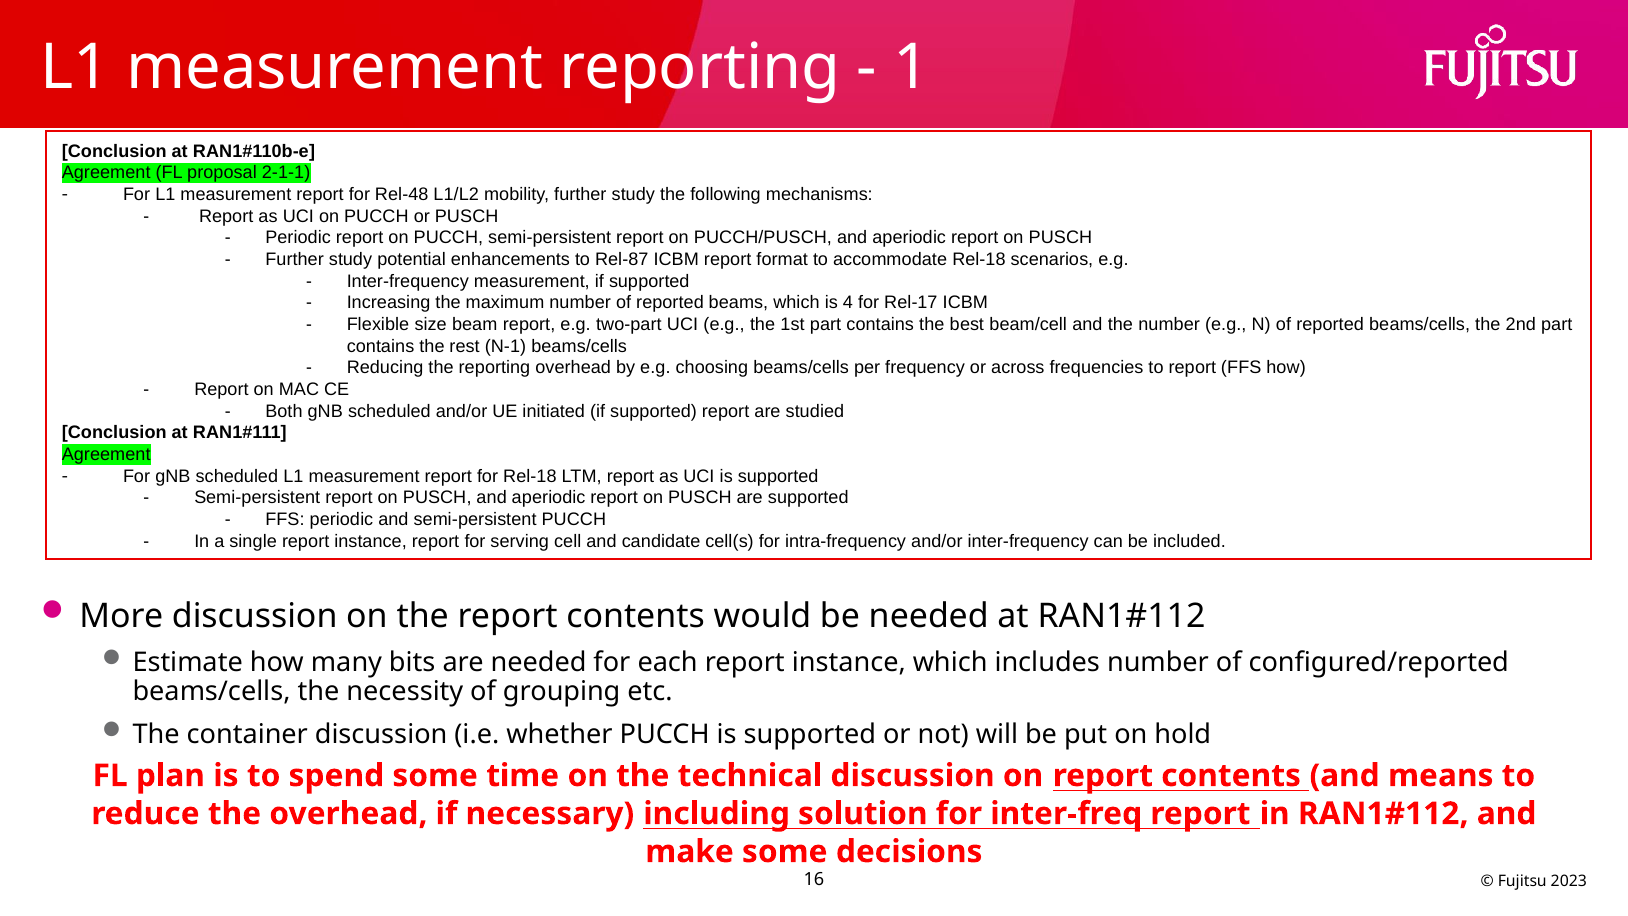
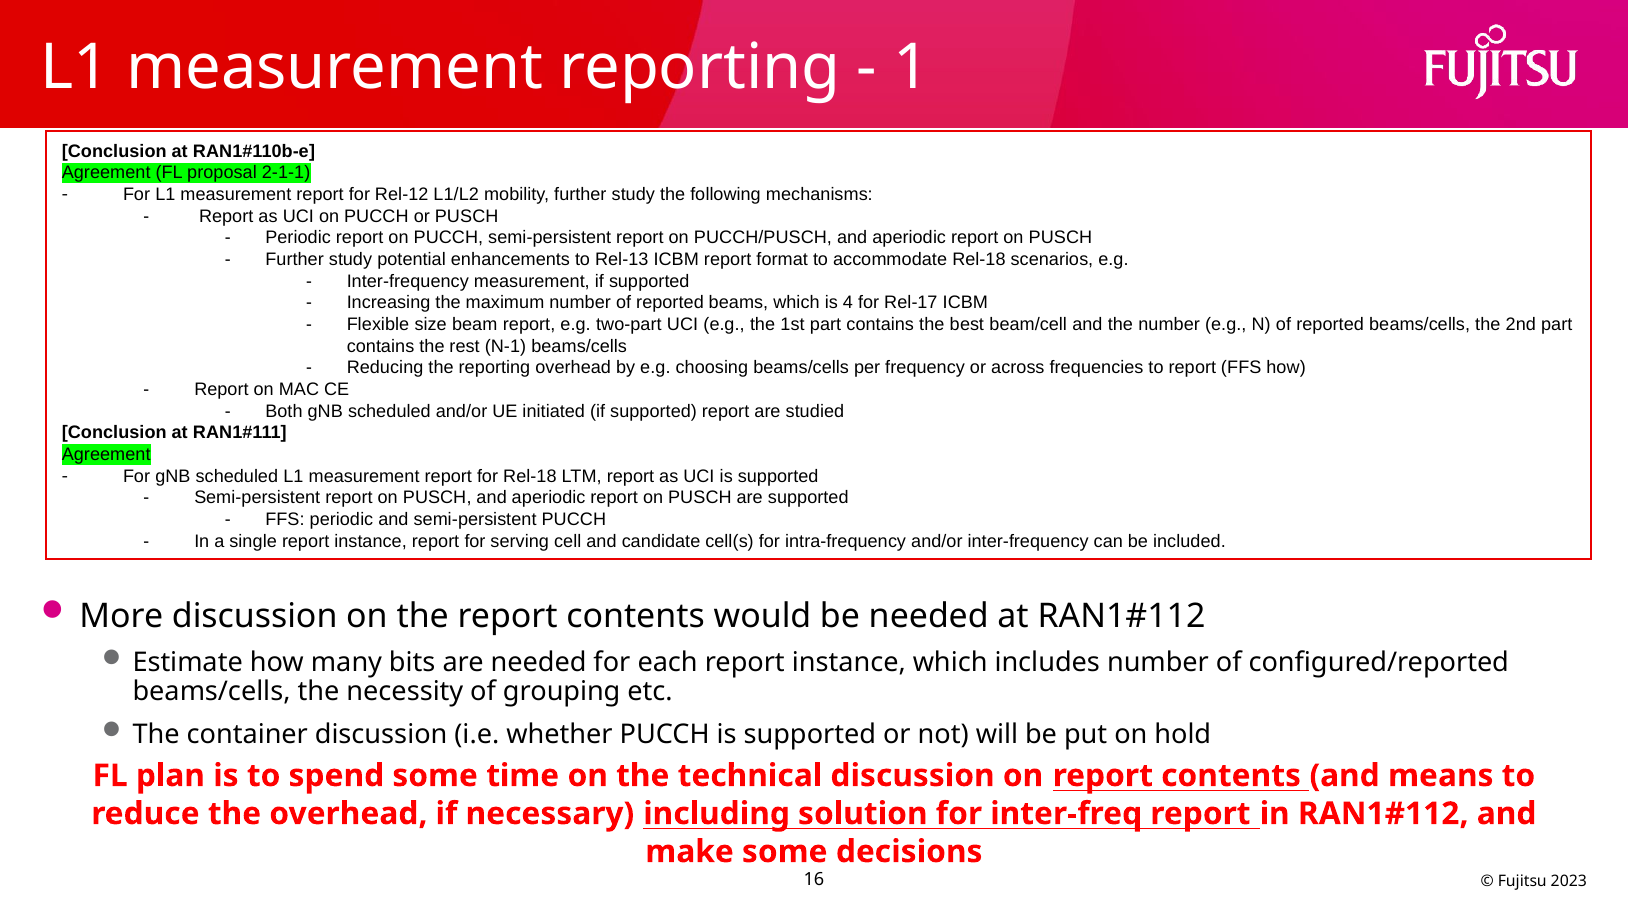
Rel-48: Rel-48 -> Rel-12
Rel-87: Rel-87 -> Rel-13
